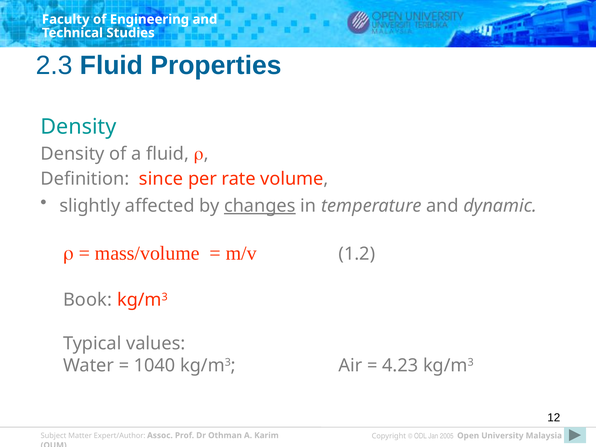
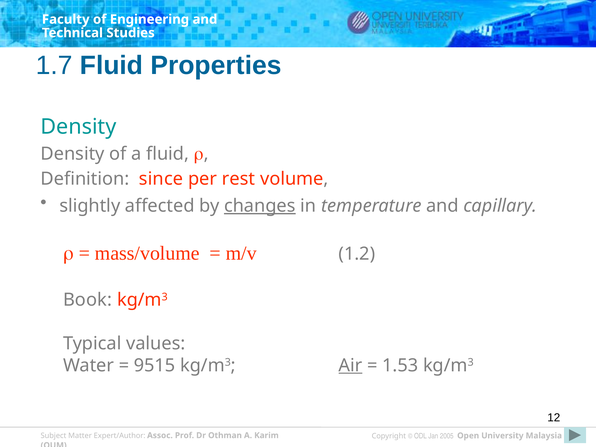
2.3: 2.3 -> 1.7
rate: rate -> rest
dynamic: dynamic -> capillary
1040: 1040 -> 9515
Air underline: none -> present
4.23: 4.23 -> 1.53
